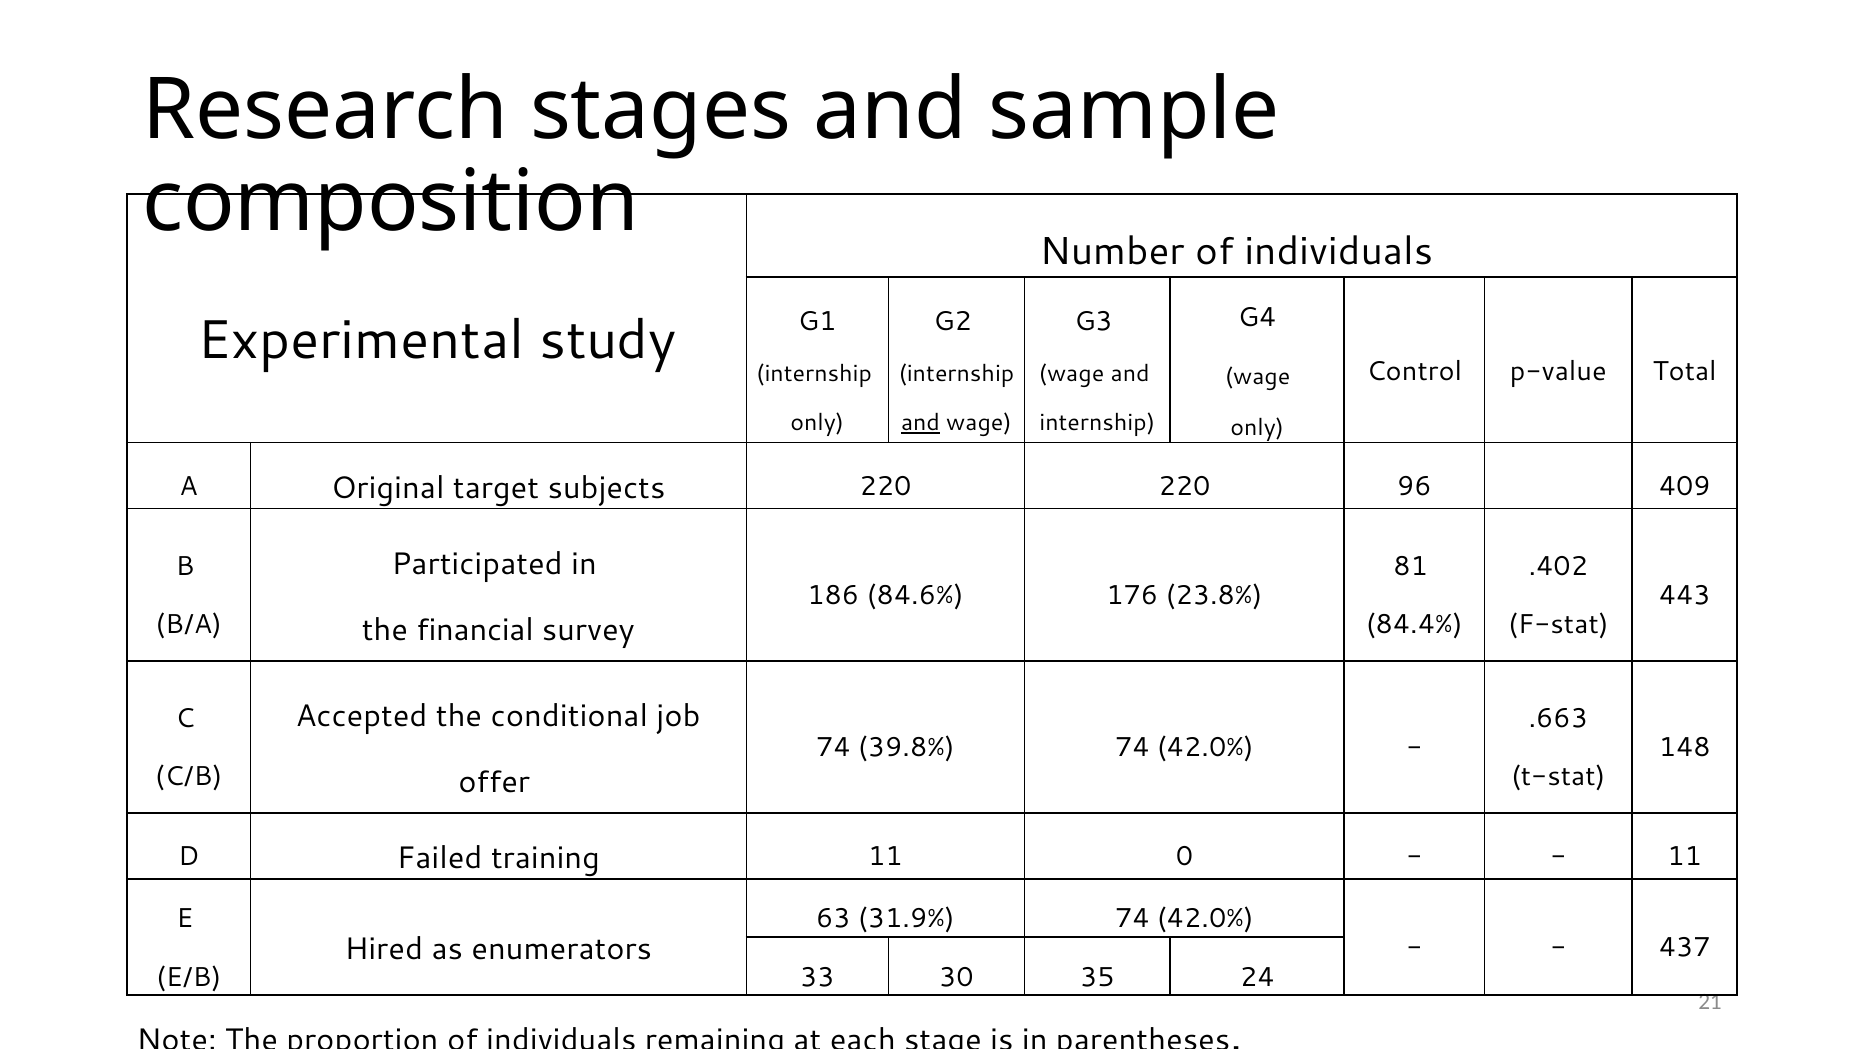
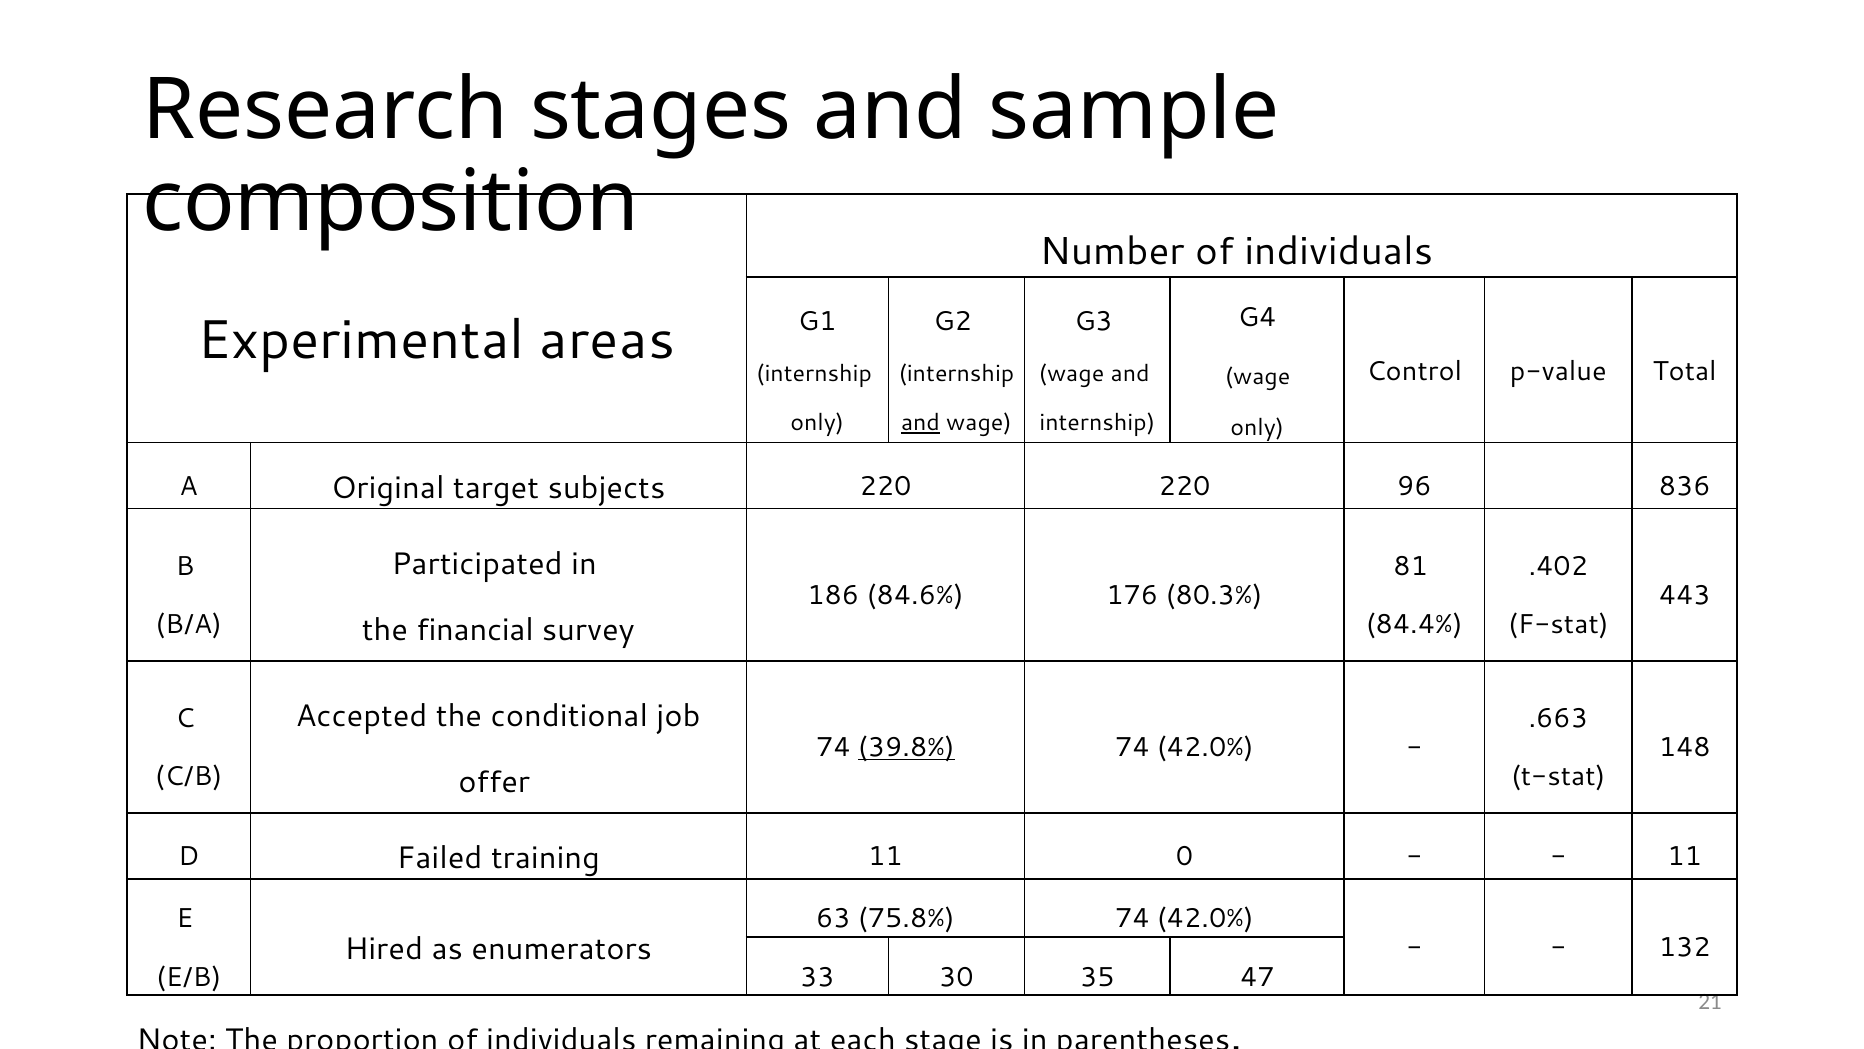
study: study -> areas
409: 409 -> 836
23.8%: 23.8% -> 80.3%
39.8% underline: none -> present
31.9%: 31.9% -> 75.8%
437: 437 -> 132
24: 24 -> 47
